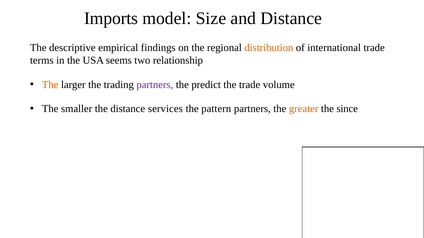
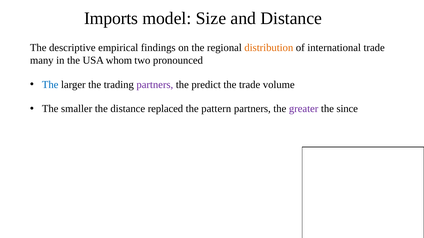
terms: terms -> many
seems: seems -> whom
relationship: relationship -> pronounced
The at (50, 85) colour: orange -> blue
services: services -> replaced
greater colour: orange -> purple
